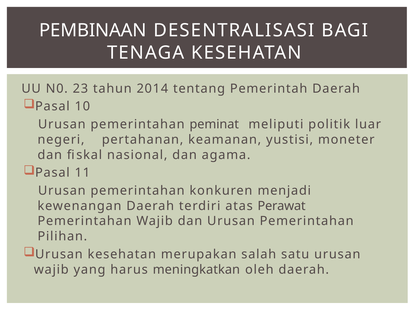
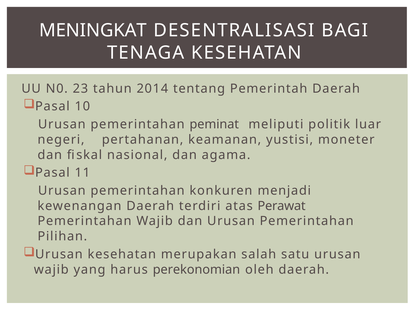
PEMBINAAN: PEMBINAAN -> MENINGKAT
meningkatkan: meningkatkan -> perekonomian
